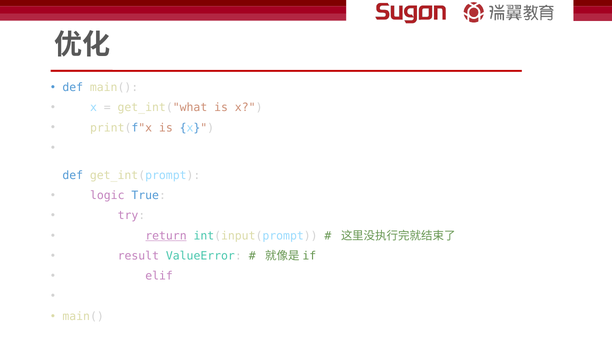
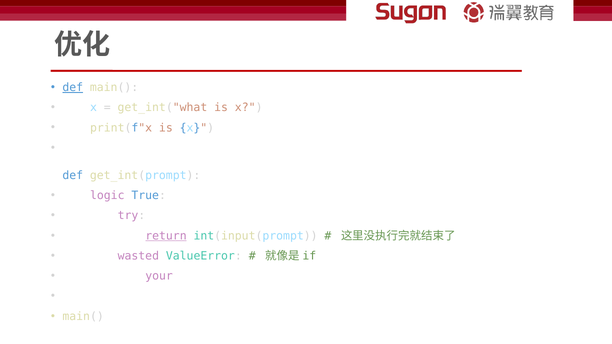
def at (73, 88) underline: none -> present
result: result -> wasted
elif: elif -> your
